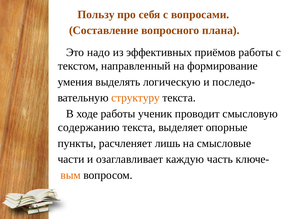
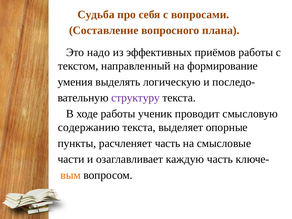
Пользу: Пользу -> Судьба
структуру colour: orange -> purple
расчленяет лишь: лишь -> часть
